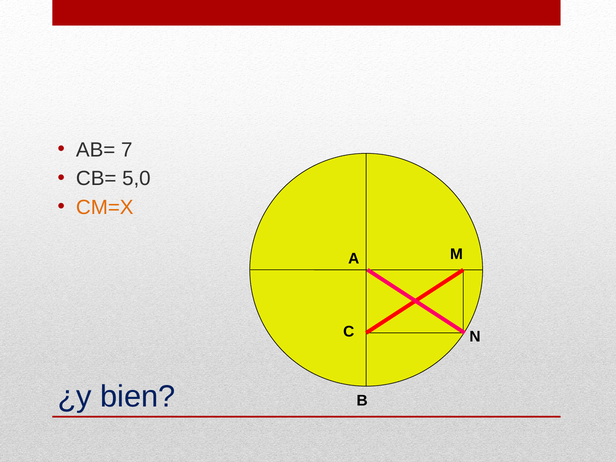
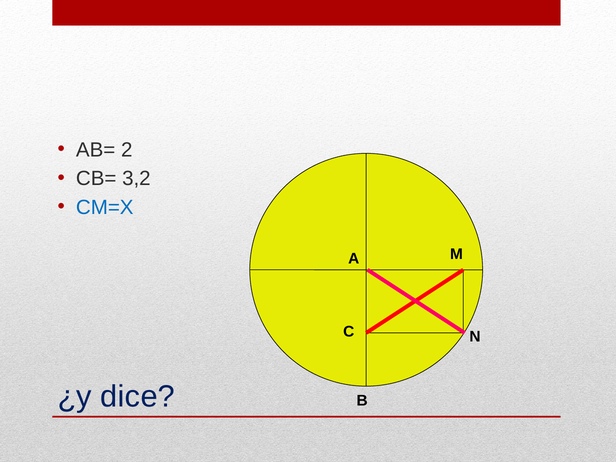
7: 7 -> 2
5,0: 5,0 -> 3,2
CM=X colour: orange -> blue
bien: bien -> dice
